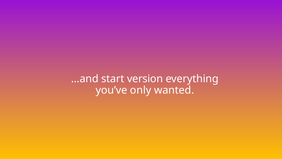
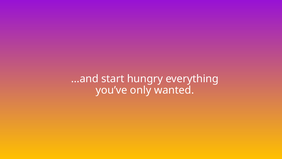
version: version -> hungry
